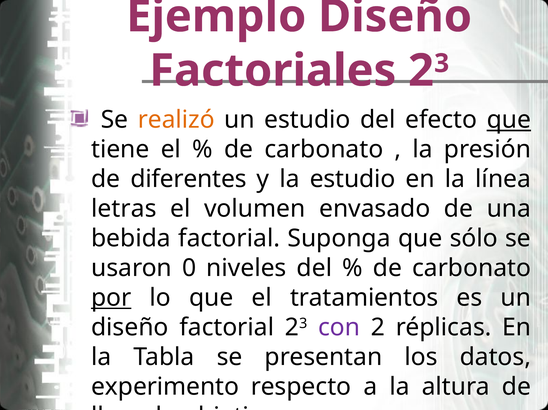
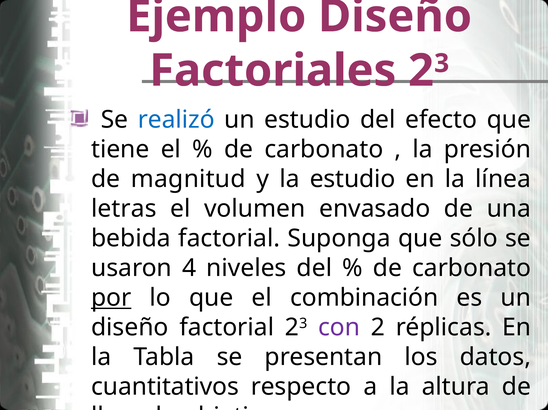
realizó colour: orange -> blue
que at (509, 120) underline: present -> none
diferentes: diferentes -> magnitud
0: 0 -> 4
tratamientos: tratamientos -> combinación
experimento: experimento -> cuantitativos
